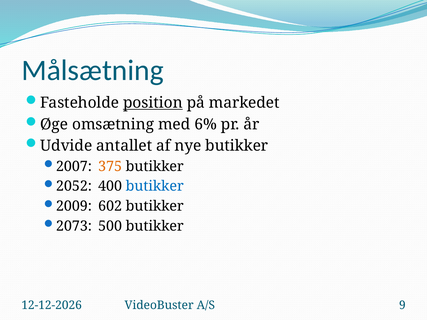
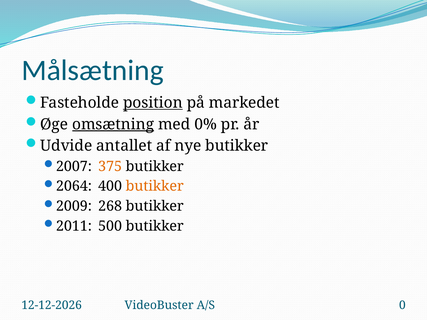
omsætning underline: none -> present
6%: 6% -> 0%
2052: 2052 -> 2064
butikker at (155, 186) colour: blue -> orange
602: 602 -> 268
2073: 2073 -> 2011
9: 9 -> 0
